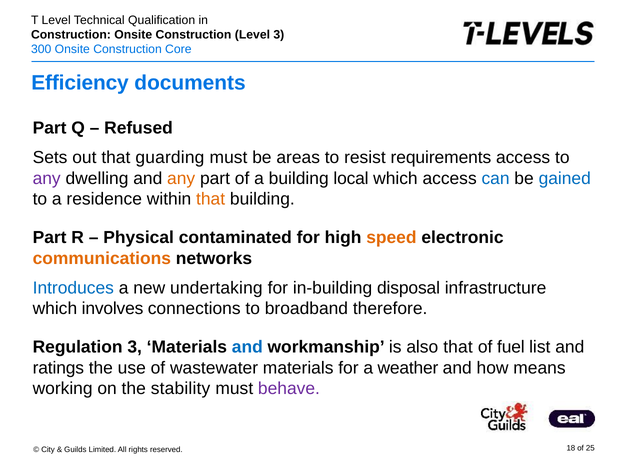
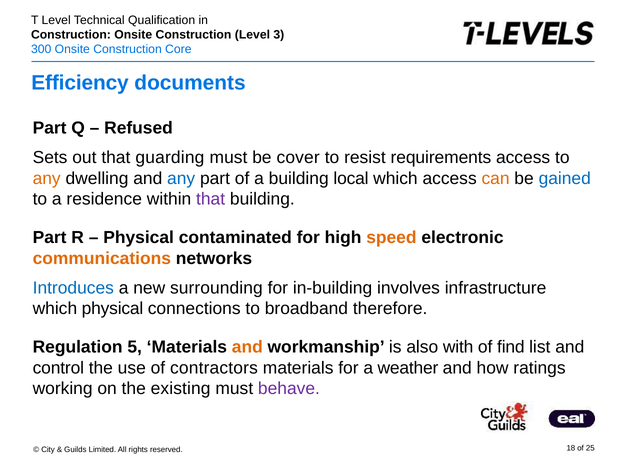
areas: areas -> cover
any at (47, 179) colour: purple -> orange
any at (181, 179) colour: orange -> blue
can colour: blue -> orange
that at (211, 199) colour: orange -> purple
undertaking: undertaking -> surrounding
disposal: disposal -> involves
which involves: involves -> physical
Regulation 3: 3 -> 5
and at (247, 347) colour: blue -> orange
also that: that -> with
fuel: fuel -> find
ratings: ratings -> control
wastewater: wastewater -> contractors
means: means -> ratings
stability: stability -> existing
